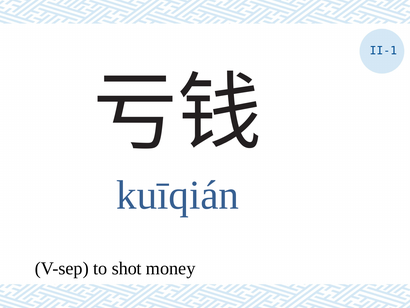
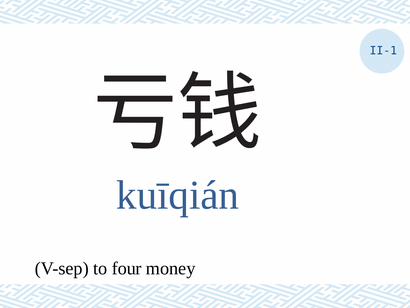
shot: shot -> four
